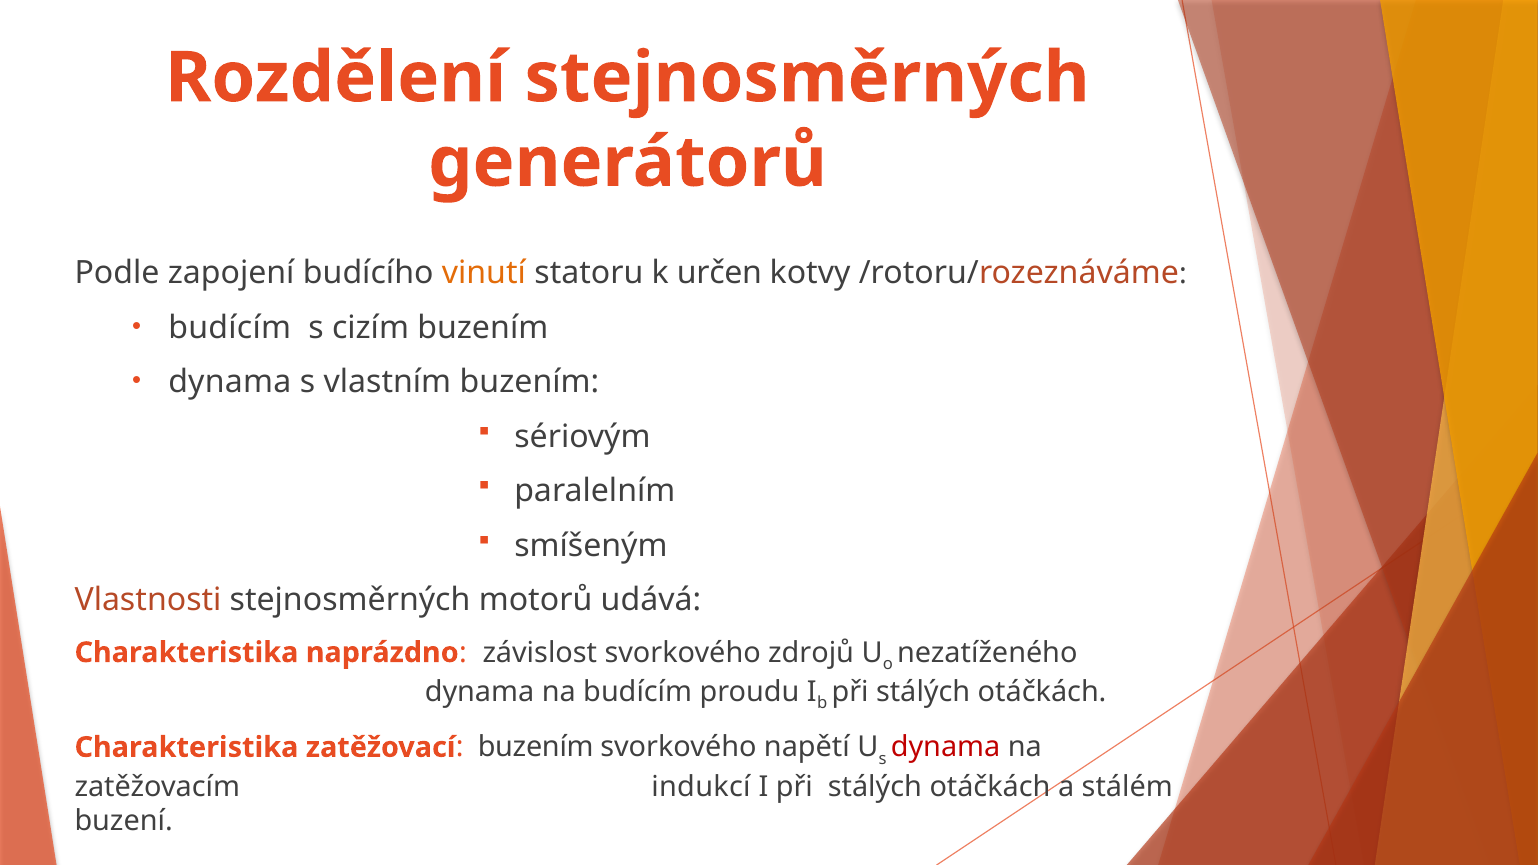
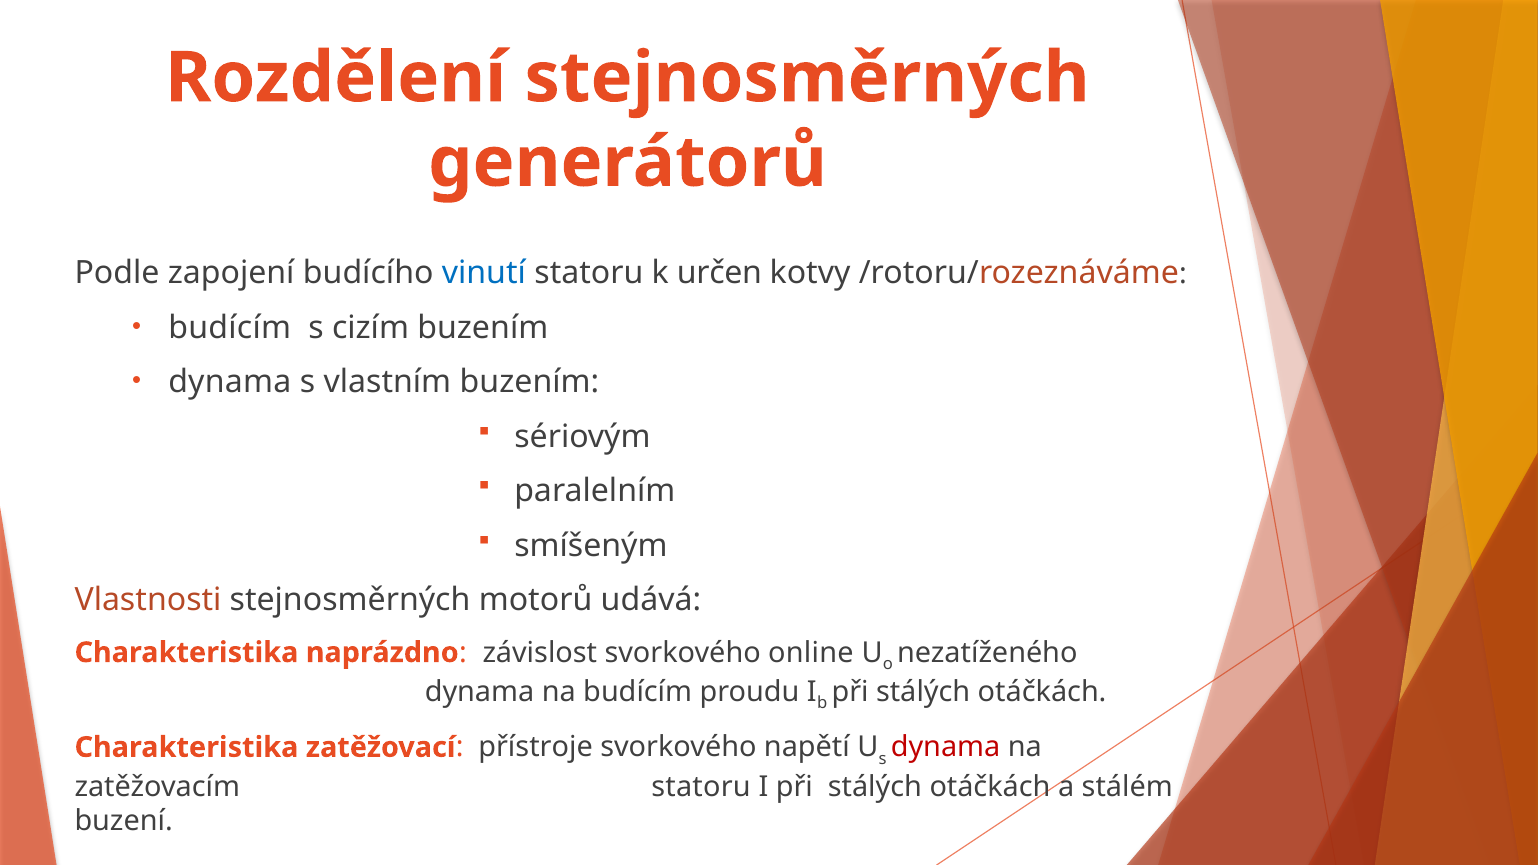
vinutí colour: orange -> blue
zdrojů: zdrojů -> online
buzením at (536, 747): buzením -> přístroje
zatěžovacím indukcí: indukcí -> statoru
